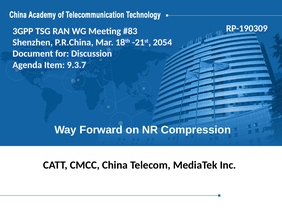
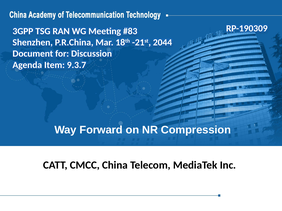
2054: 2054 -> 2044
